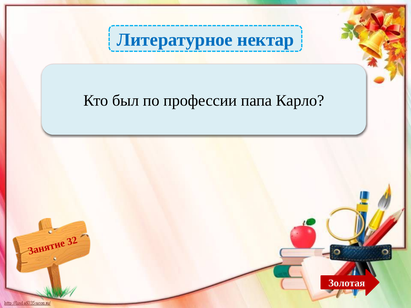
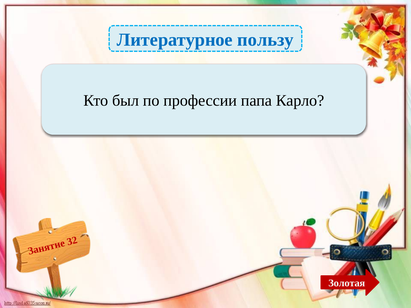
нектар: нектар -> пользу
